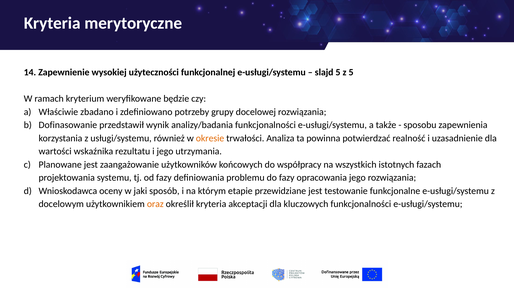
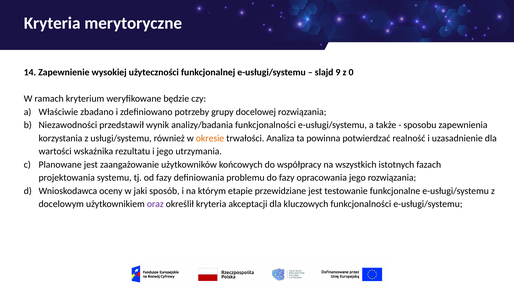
slajd 5: 5 -> 9
z 5: 5 -> 0
Dofinasowanie: Dofinasowanie -> Niezawodności
oraz colour: orange -> purple
